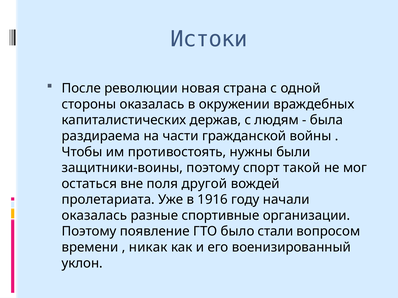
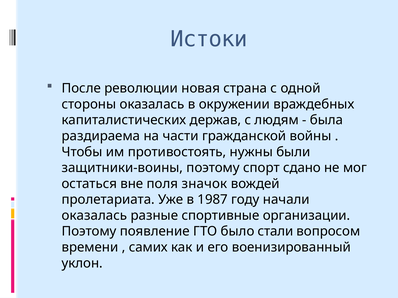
такой: такой -> сдано
другой: другой -> значок
1916: 1916 -> 1987
никак: никак -> самих
